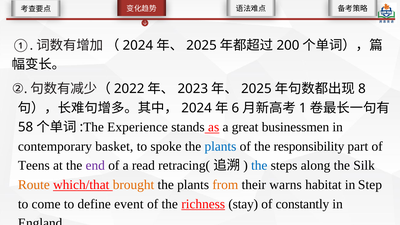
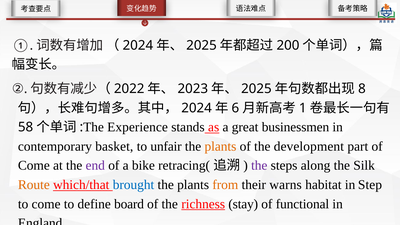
spoke: spoke -> unfair
plants at (220, 146) colour: blue -> orange
responsibility: responsibility -> development
Teens at (34, 166): Teens -> Come
read: read -> bike
the at (259, 166) colour: blue -> purple
brought colour: orange -> blue
event: event -> board
constantly: constantly -> functional
